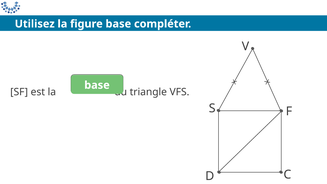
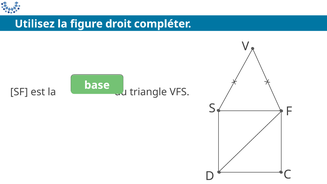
figure base: base -> droit
